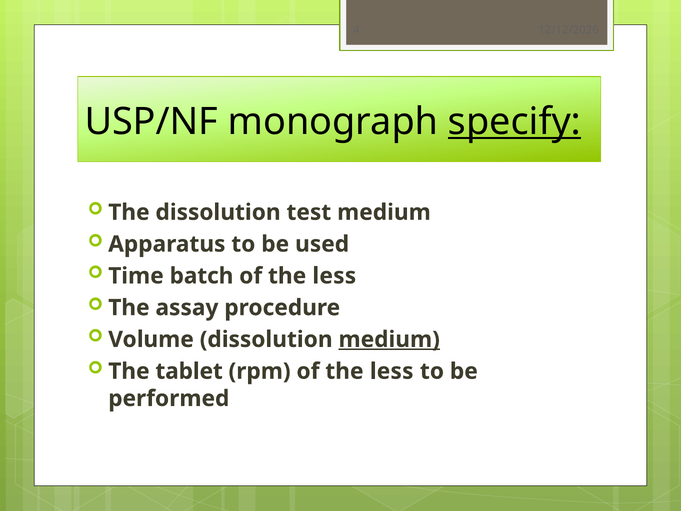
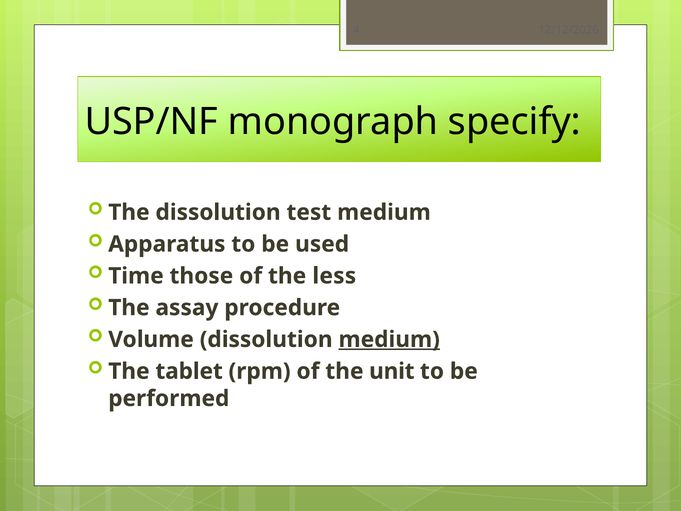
specify underline: present -> none
batch: batch -> those
rpm of the less: less -> unit
